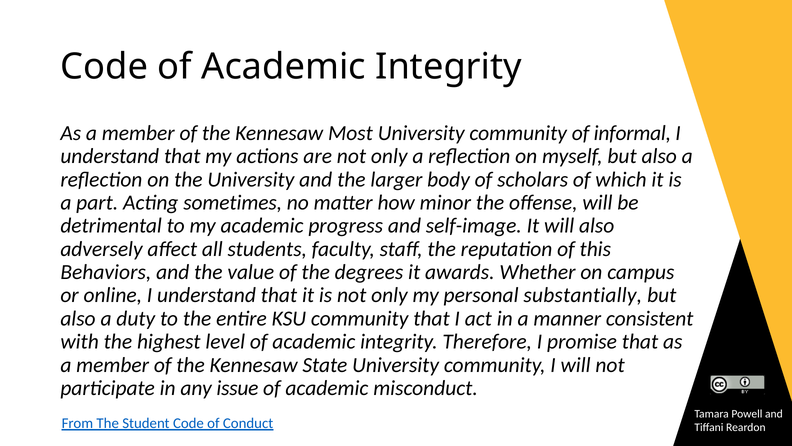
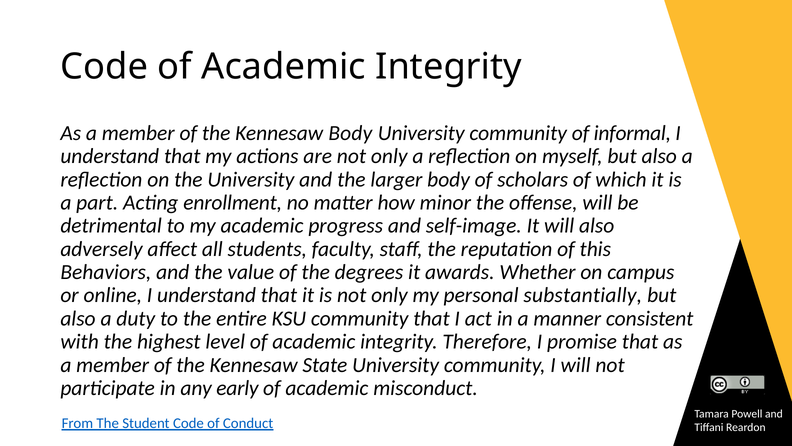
Kennesaw Most: Most -> Body
sometimes: sometimes -> enrollment
issue: issue -> early
